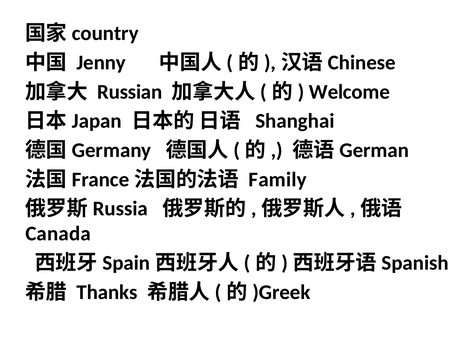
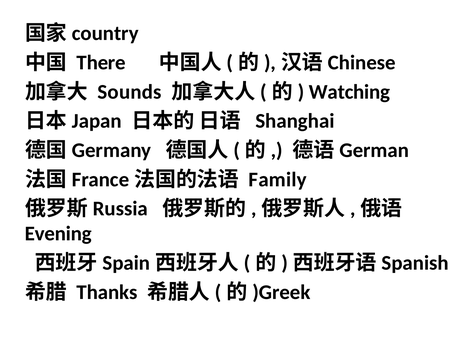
Jenny: Jenny -> There
Russian: Russian -> Sounds
Welcome: Welcome -> Watching
Canada: Canada -> Evening
